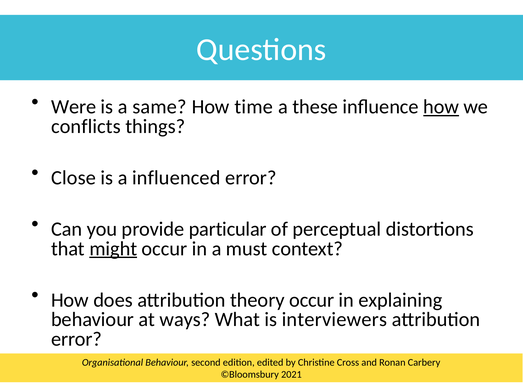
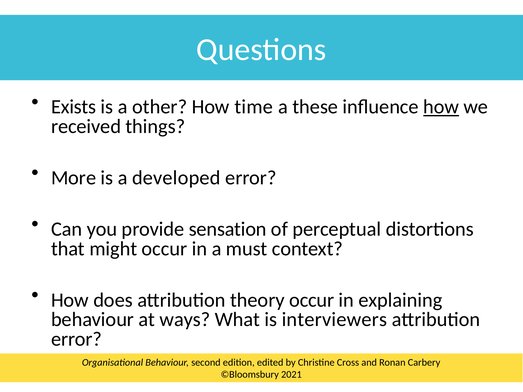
Were: Were -> Exists
same: same -> other
conflicts: conflicts -> received
Close: Close -> More
influenced: influenced -> developed
particular: particular -> sensation
might underline: present -> none
